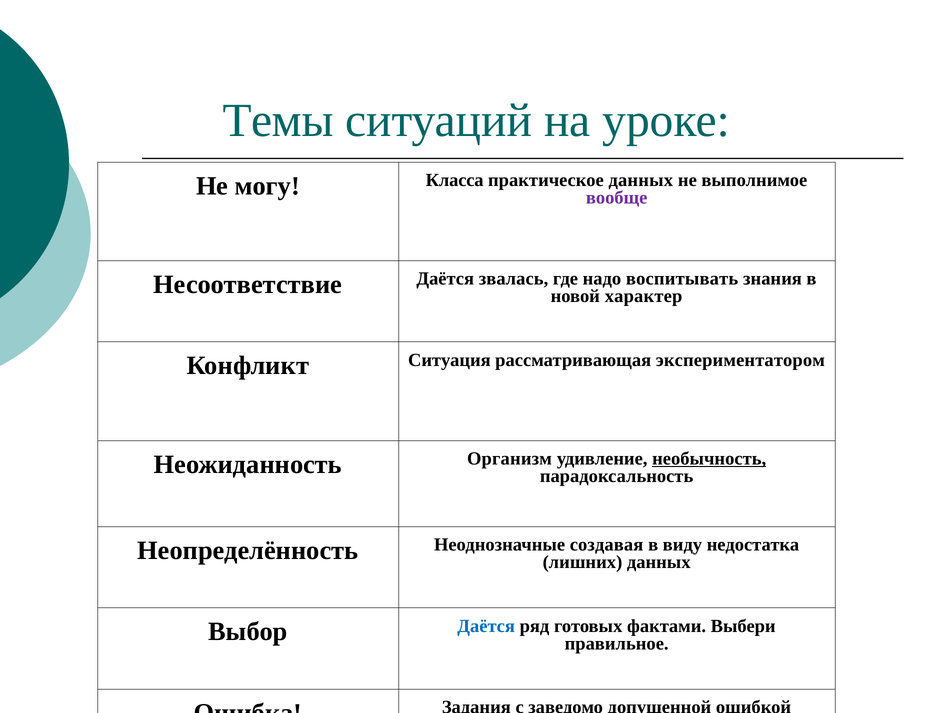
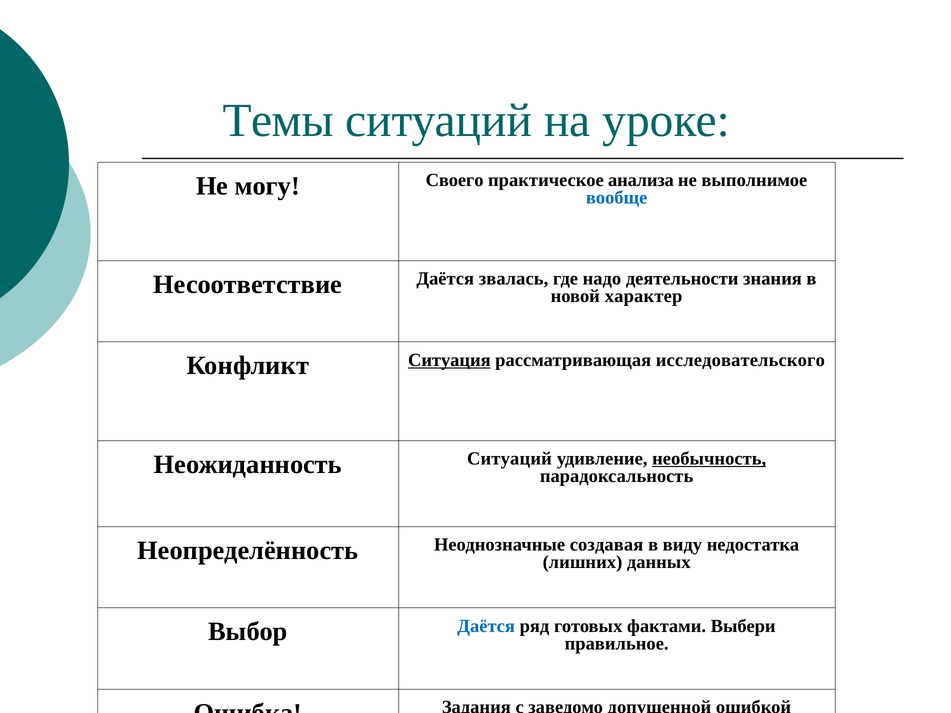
Класса: Класса -> Своего
практическое данных: данных -> анализа
вообще colour: purple -> blue
воспитывать: воспитывать -> деятельности
Ситуация underline: none -> present
экспериментатором: экспериментатором -> исследовательского
Неожиданность Организм: Организм -> Ситуаций
